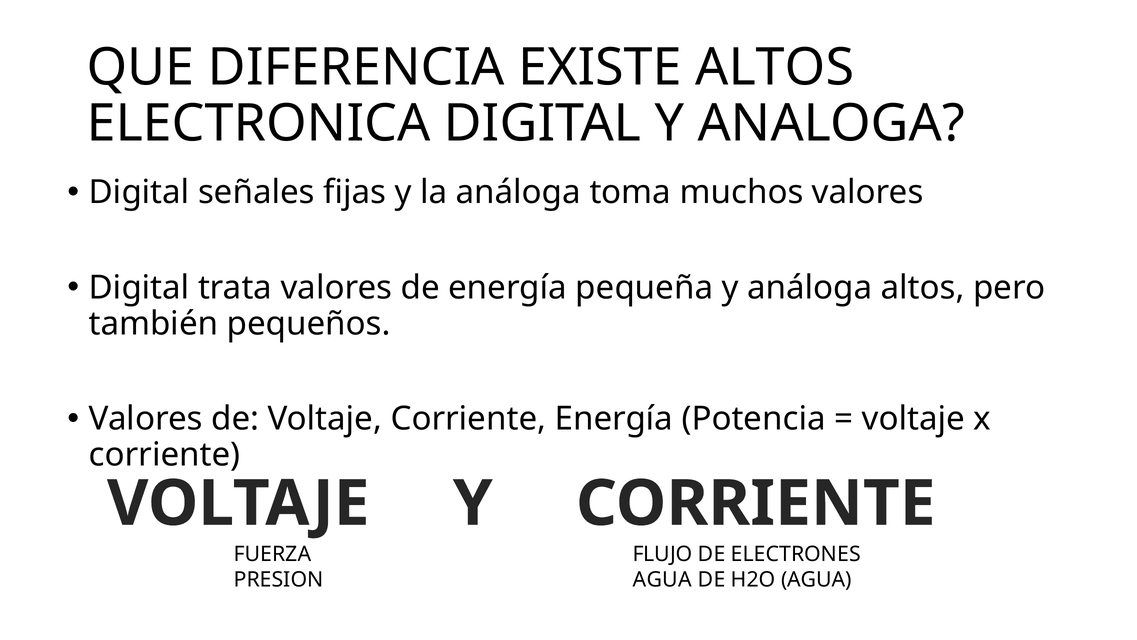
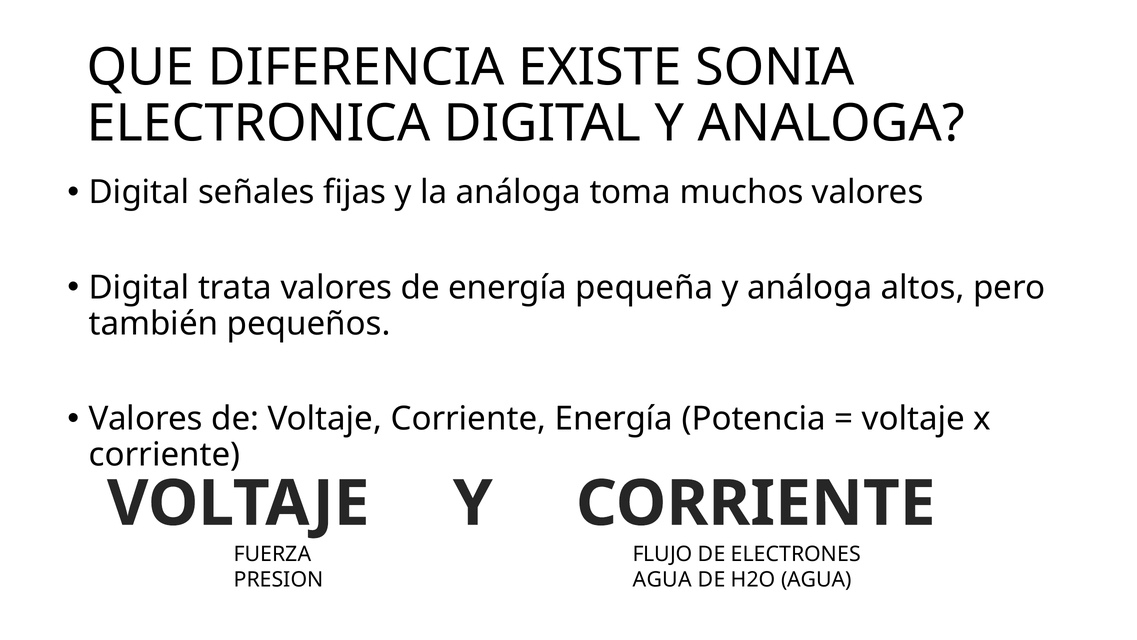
EXISTE ALTOS: ALTOS -> SONIA
